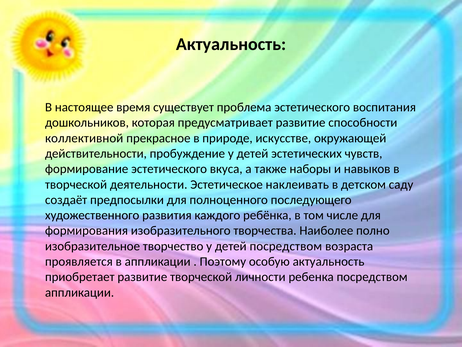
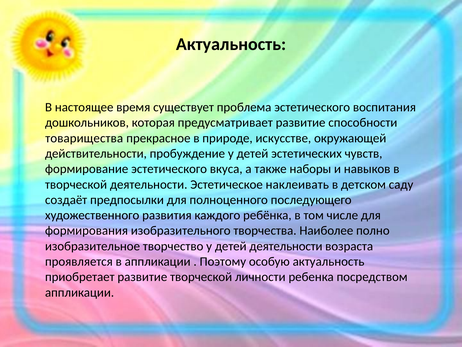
коллективной: коллективной -> товарищества
детей посредством: посредством -> деятельности
